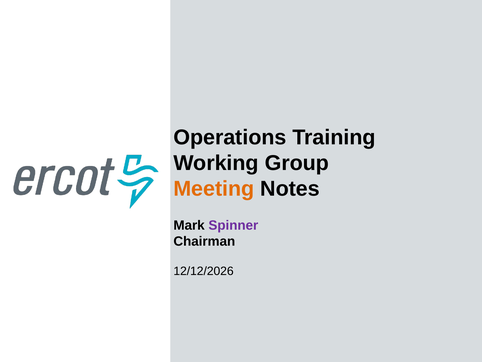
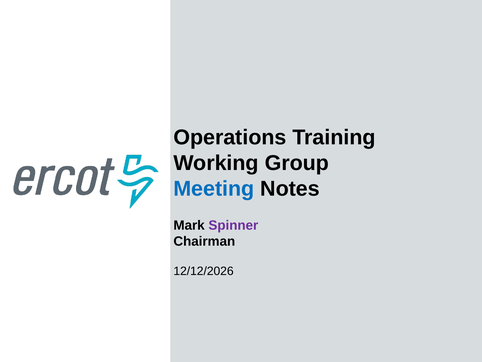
Meeting colour: orange -> blue
